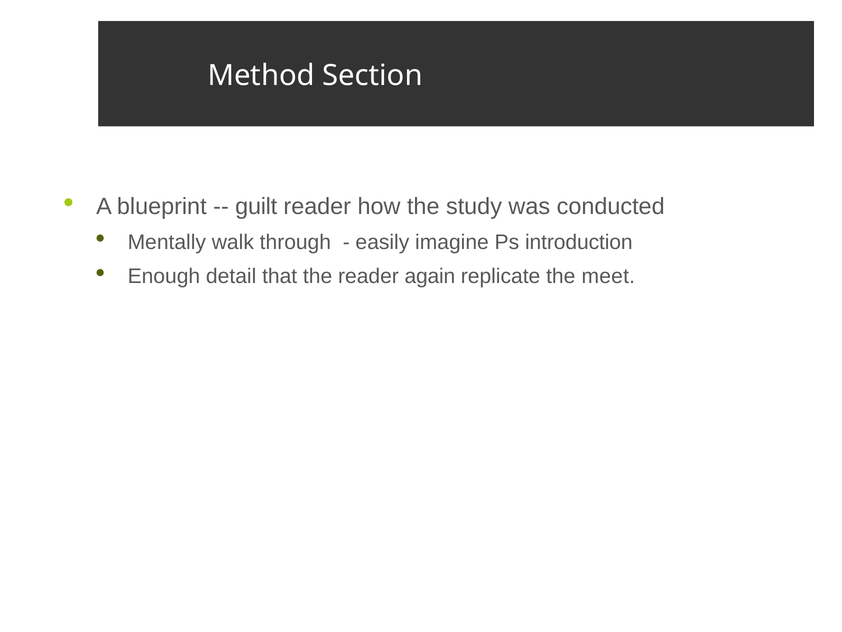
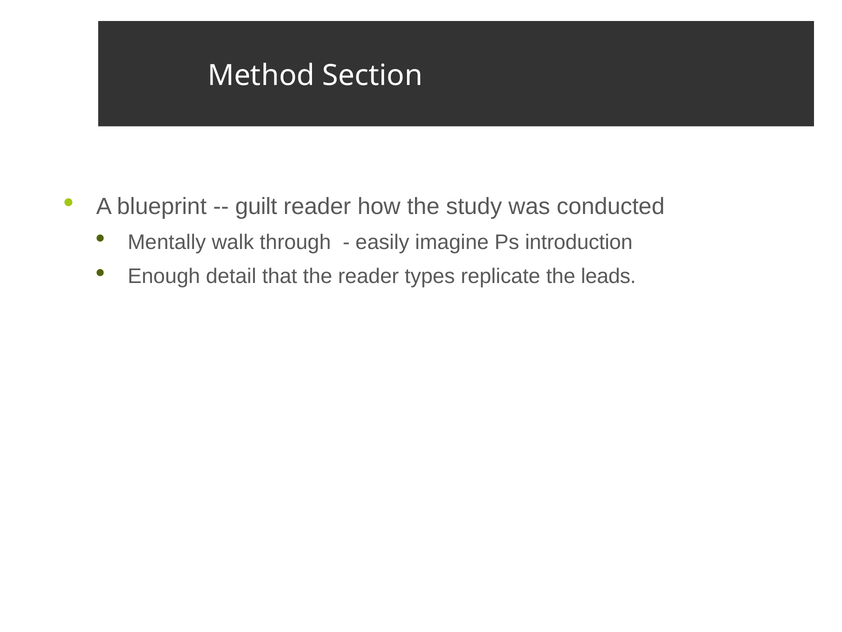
again: again -> types
meet: meet -> leads
